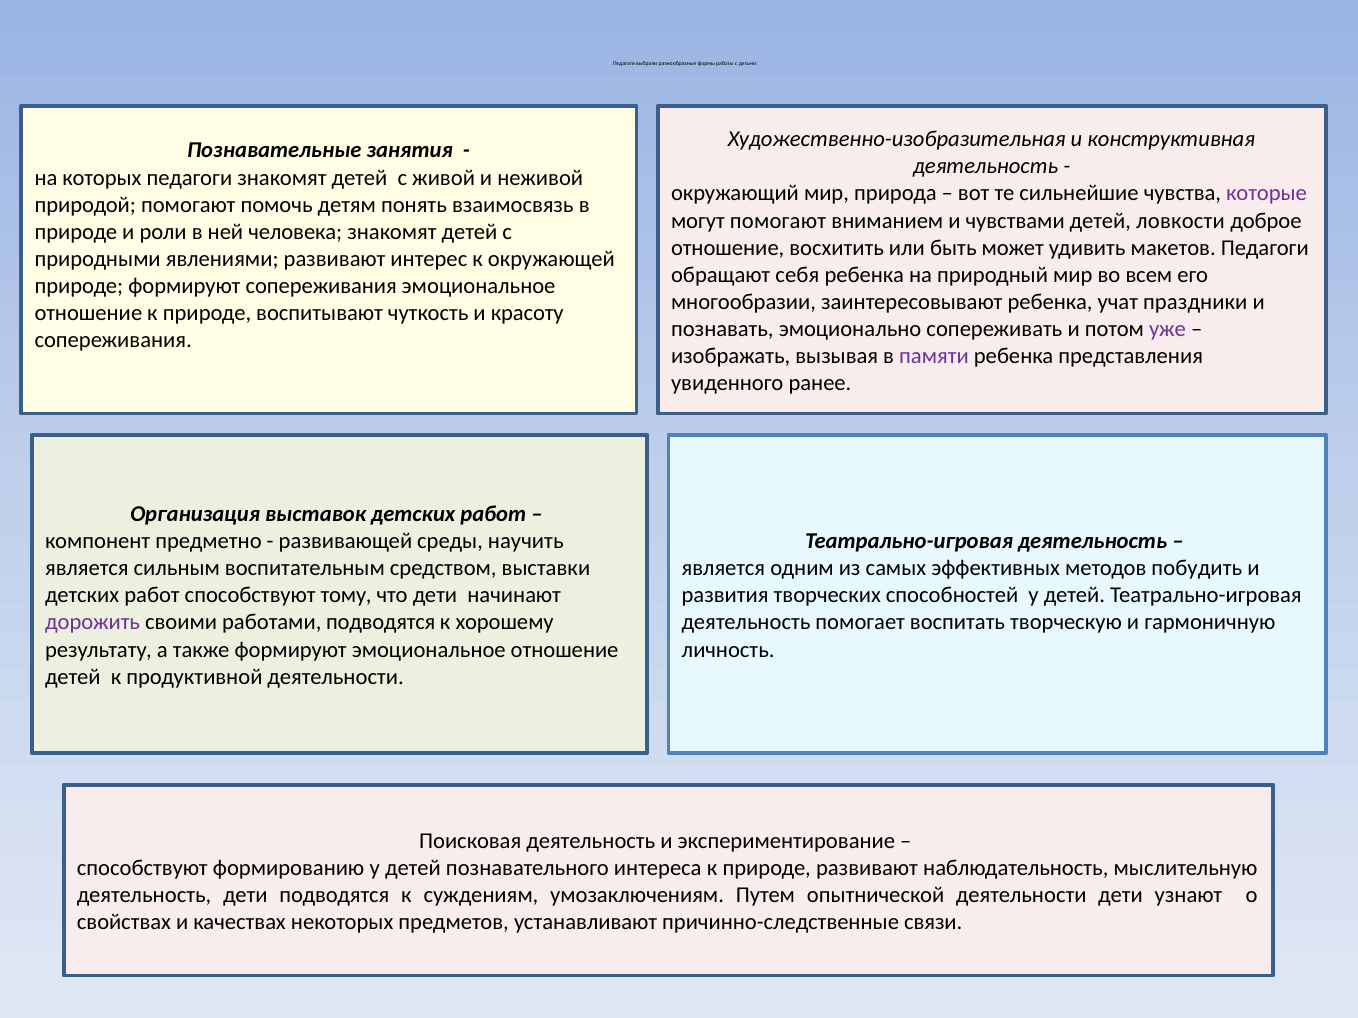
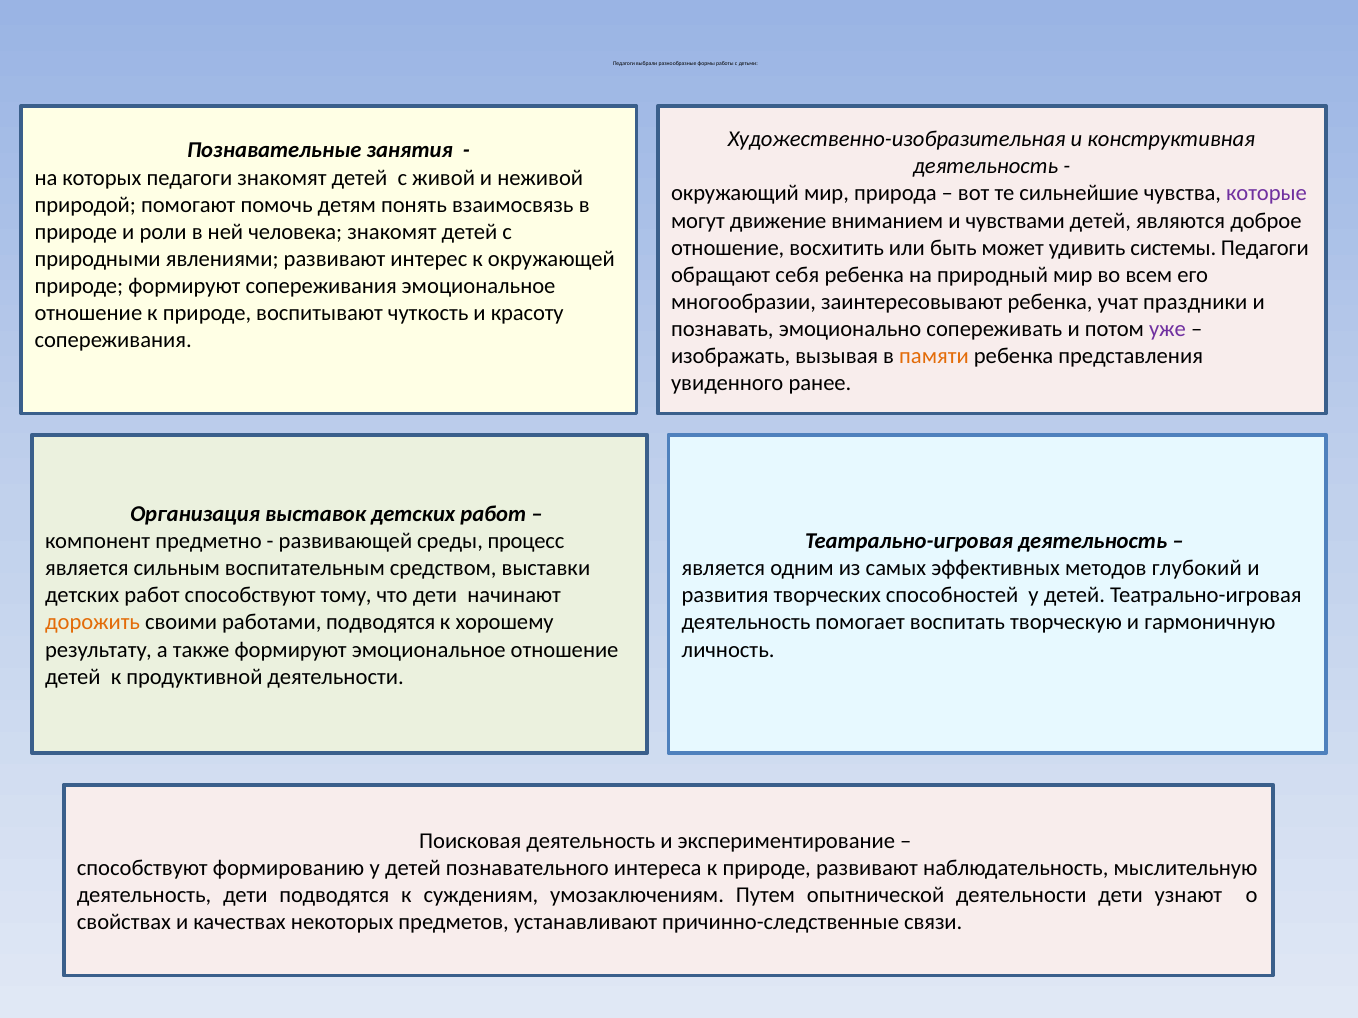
могут помогают: помогают -> движение
ловкости: ловкости -> являются
макетов: макетов -> системы
памяти colour: purple -> orange
научить: научить -> процесс
побудить: побудить -> глубокий
дорожить colour: purple -> orange
